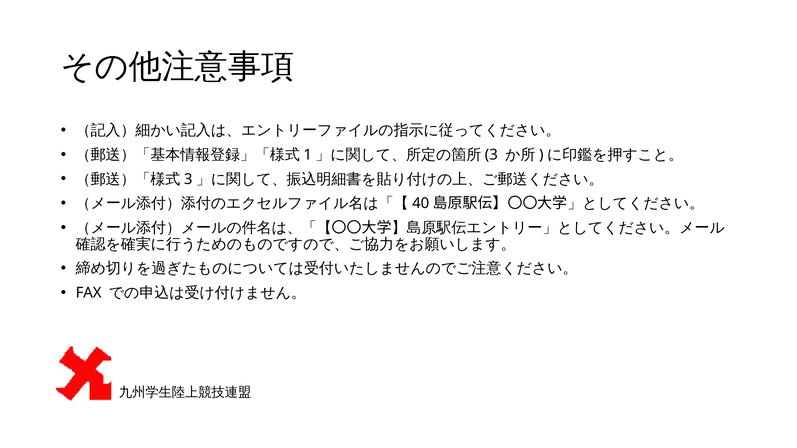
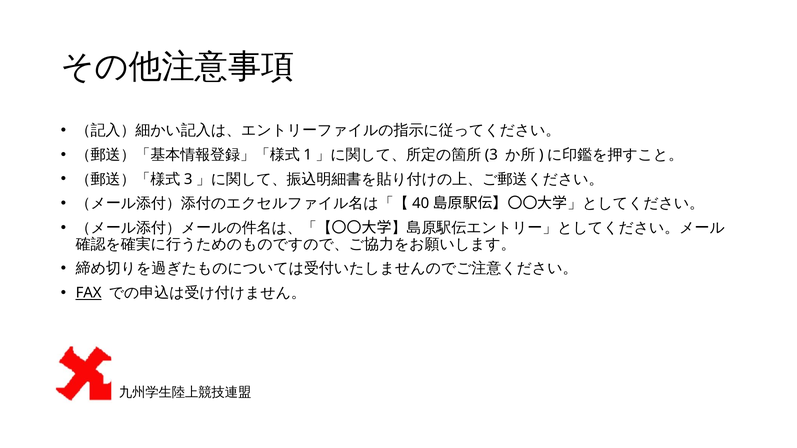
FAX underline: none -> present
